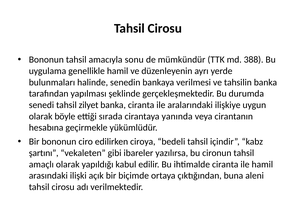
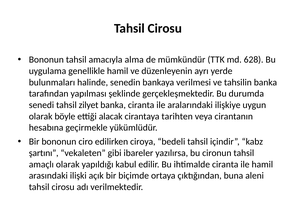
sonu: sonu -> alma
388: 388 -> 628
sırada: sırada -> alacak
yanında: yanında -> tarihten
